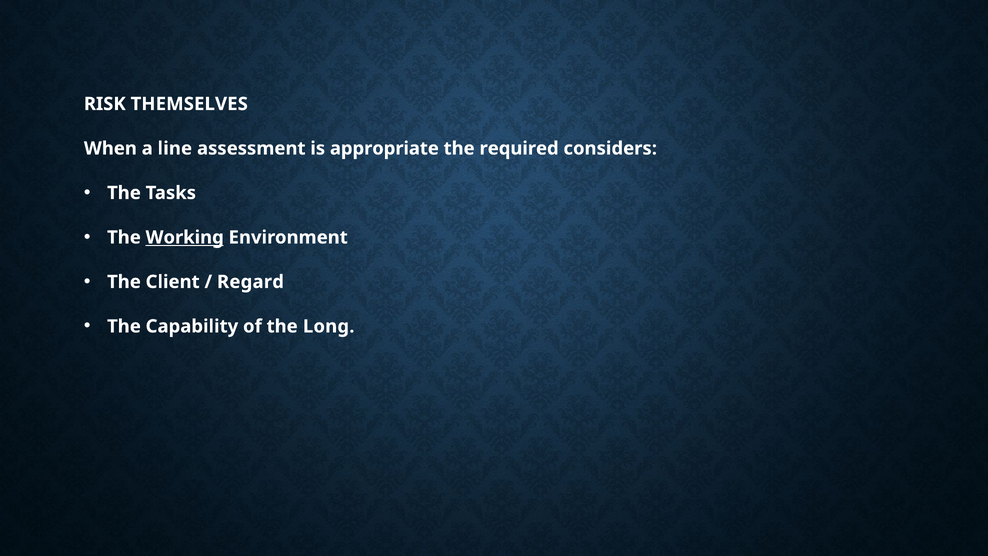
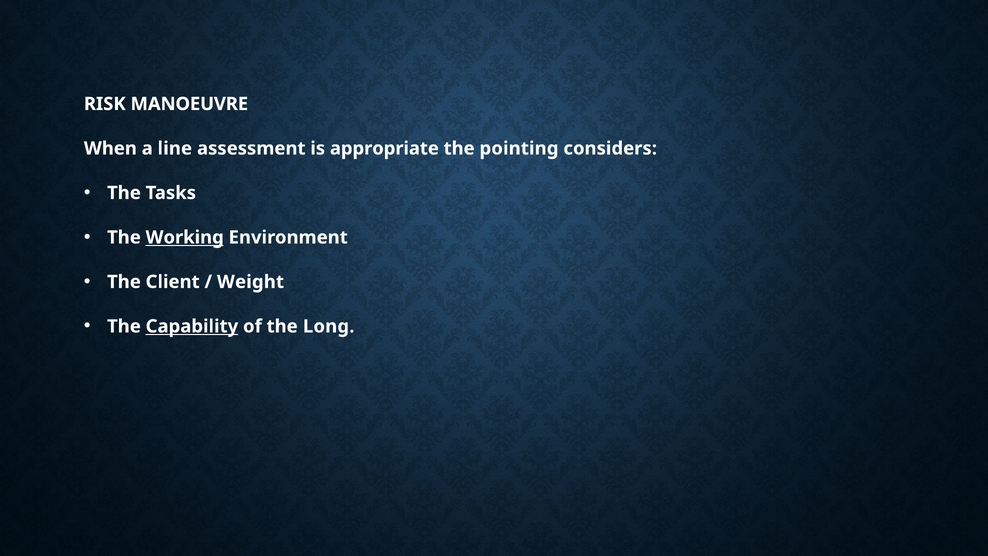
THEMSELVES: THEMSELVES -> MANOEUVRE
required: required -> pointing
Regard: Regard -> Weight
Capability underline: none -> present
